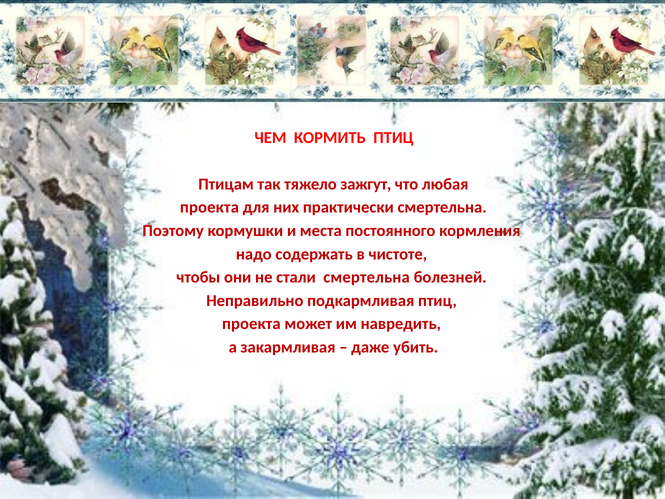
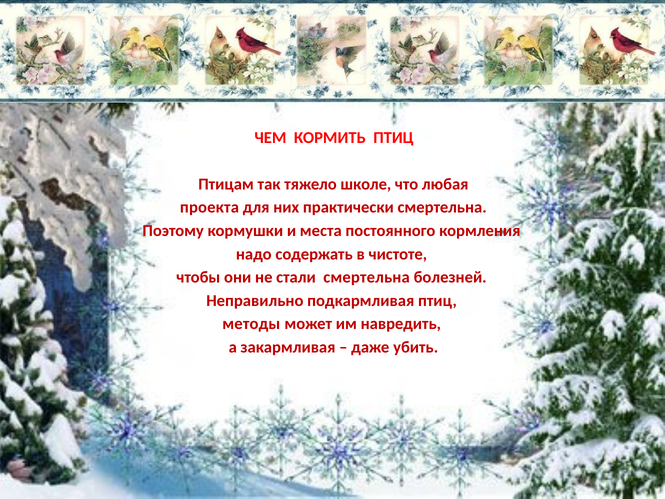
зажгут: зажгут -> школе
проекта at (251, 324): проекта -> методы
